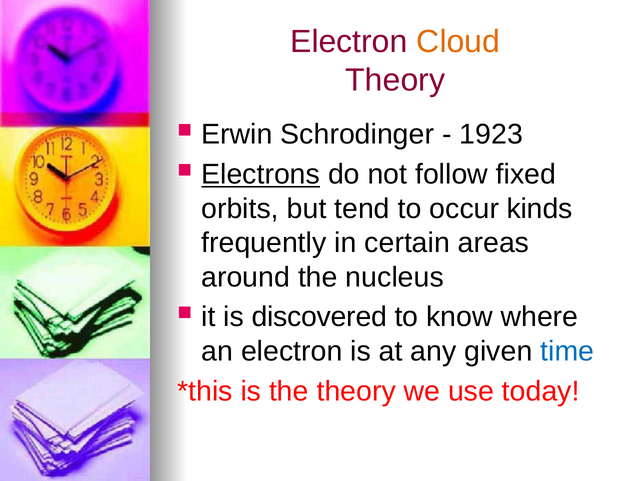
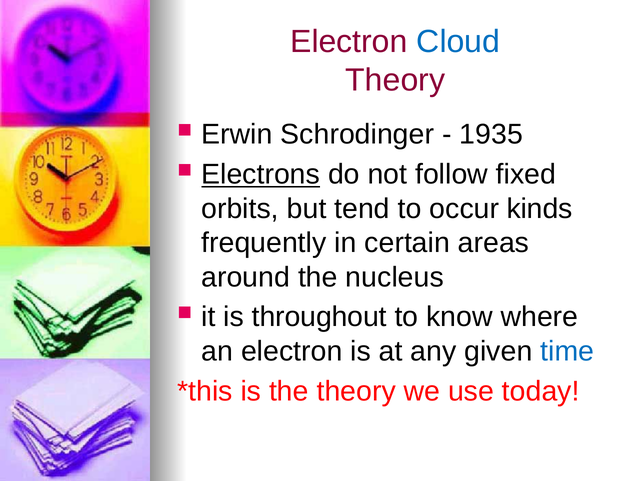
Cloud colour: orange -> blue
1923: 1923 -> 1935
discovered: discovered -> throughout
